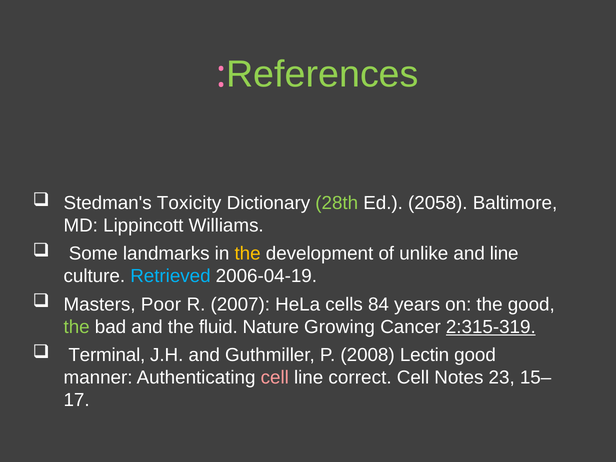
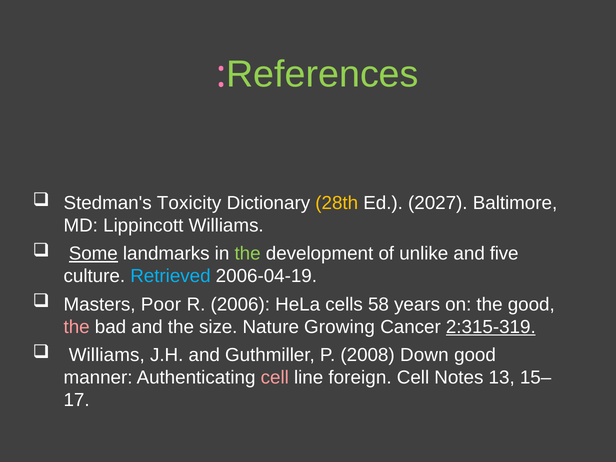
28th colour: light green -> yellow
2058: 2058 -> 2027
Some underline: none -> present
the at (248, 254) colour: yellow -> light green
and line: line -> five
2007: 2007 -> 2006
84: 84 -> 58
the at (77, 327) colour: light green -> pink
fluid: fluid -> size
Terminal at (107, 355): Terminal -> Williams
Lectin: Lectin -> Down
correct: correct -> foreign
23: 23 -> 13
